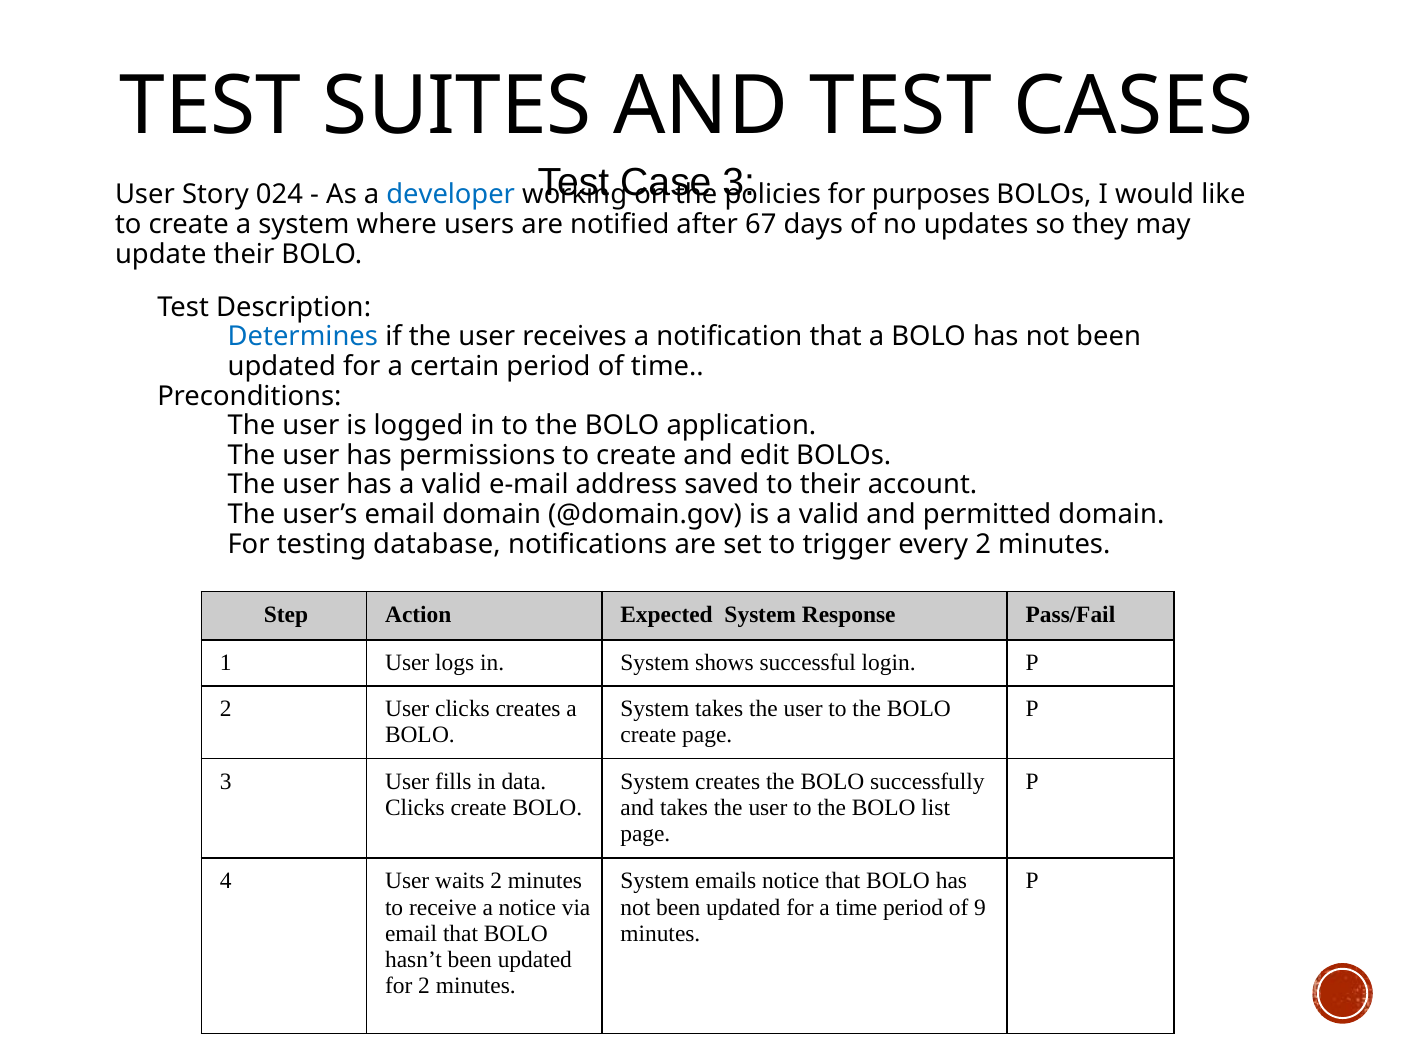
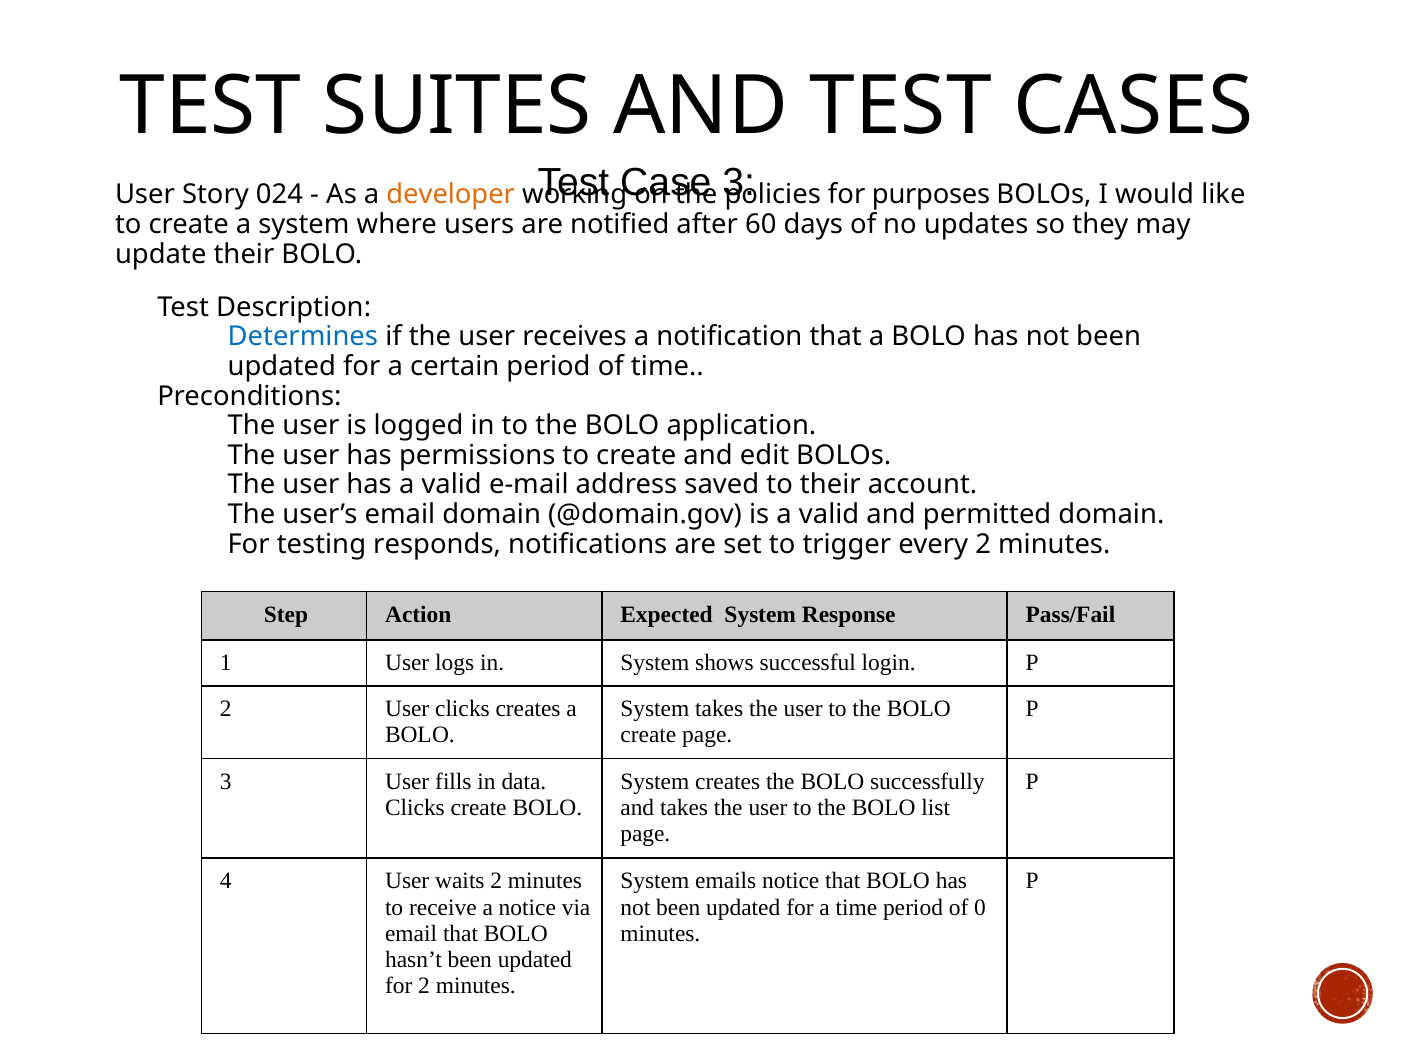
developer colour: blue -> orange
67: 67 -> 60
database: database -> responds
9: 9 -> 0
